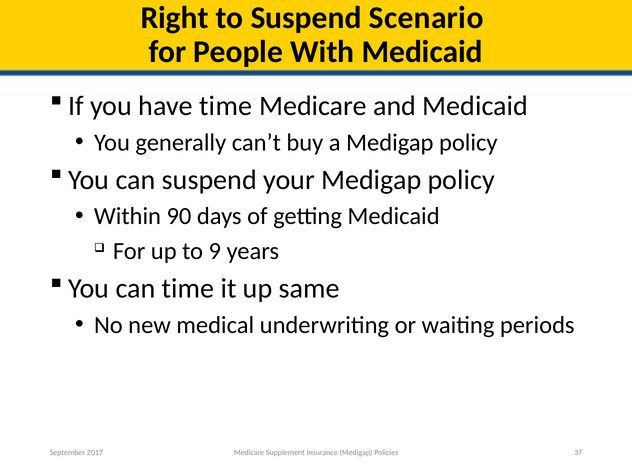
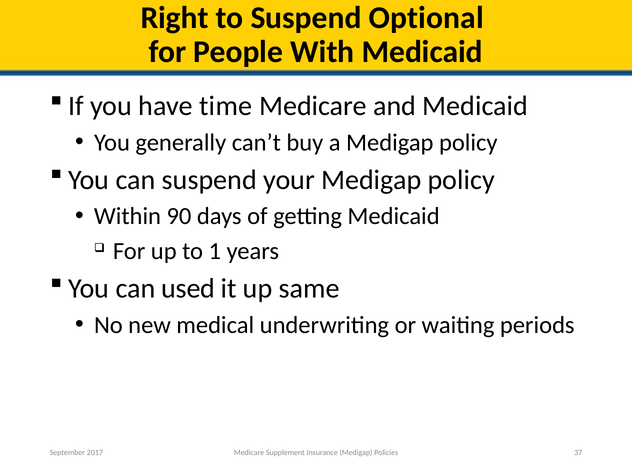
Scenario: Scenario -> Optional
9: 9 -> 1
can time: time -> used
